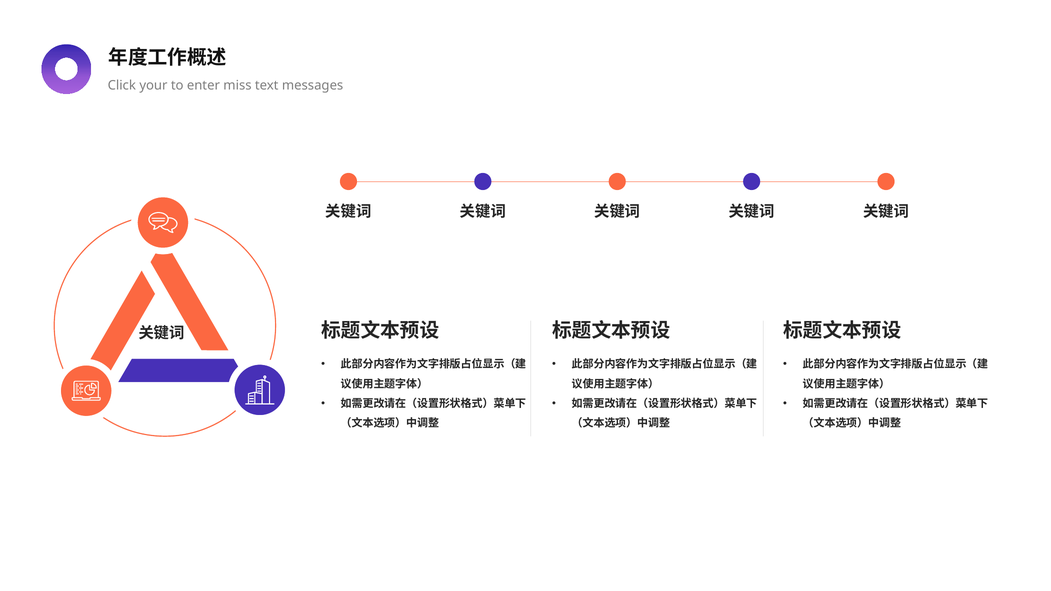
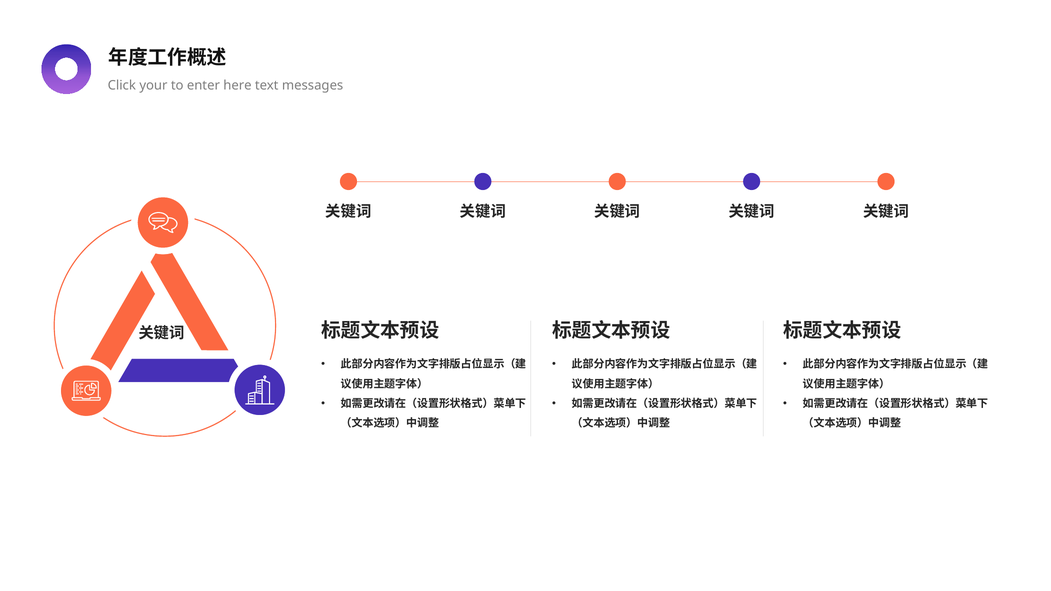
miss: miss -> here
